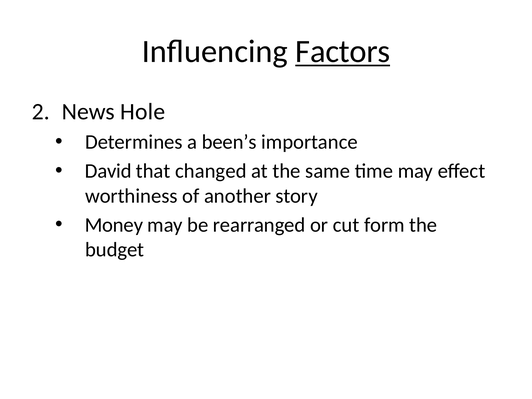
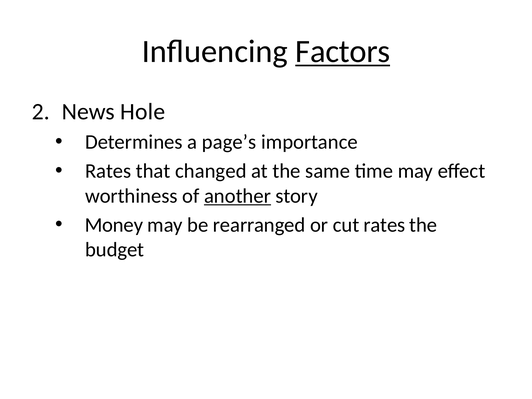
been’s: been’s -> page’s
David at (108, 171): David -> Rates
another underline: none -> present
cut form: form -> rates
